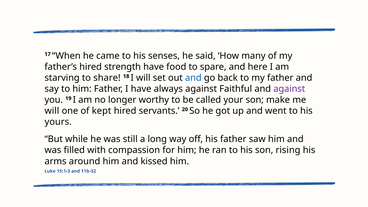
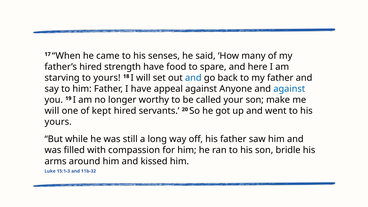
to share: share -> yours
always: always -> appeal
Faithful: Faithful -> Anyone
against at (289, 89) colour: purple -> blue
rising: rising -> bridle
